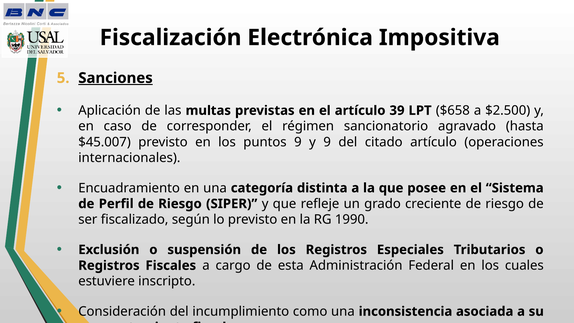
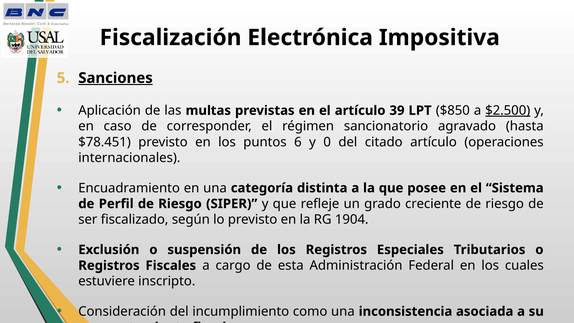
$658: $658 -> $850
$2.500 underline: none -> present
$45.007: $45.007 -> $78.451
puntos 9: 9 -> 6
y 9: 9 -> 0
1990: 1990 -> 1904
